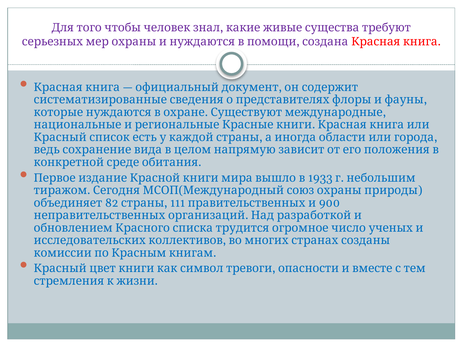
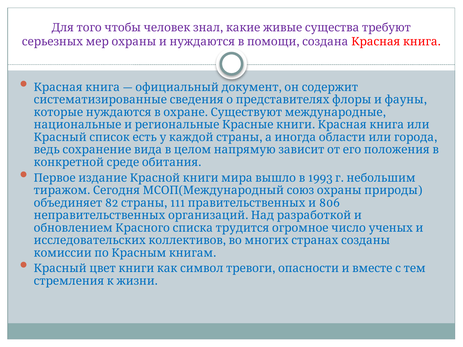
1933: 1933 -> 1993
900: 900 -> 806
